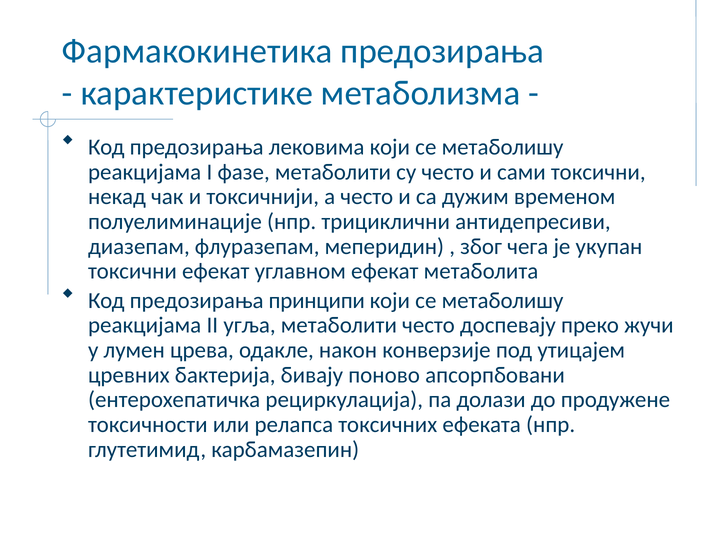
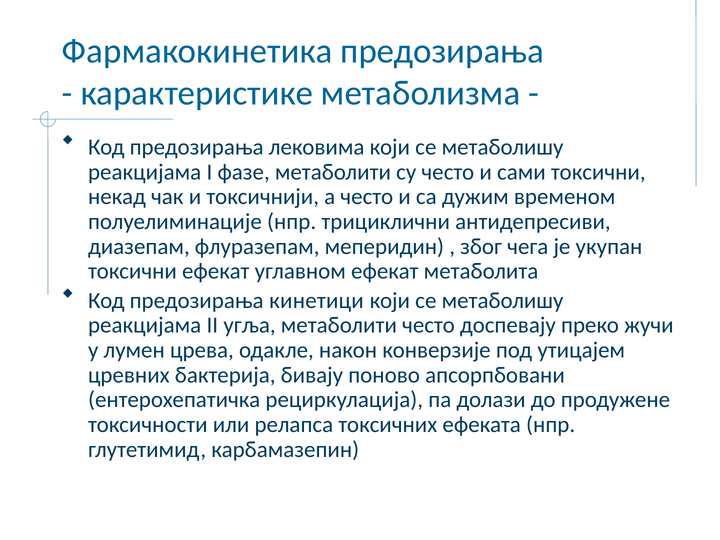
принципи: принципи -> кинетици
